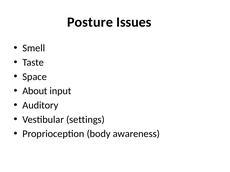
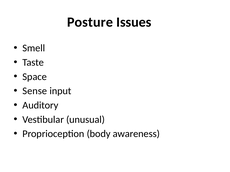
About: About -> Sense
settings: settings -> unusual
